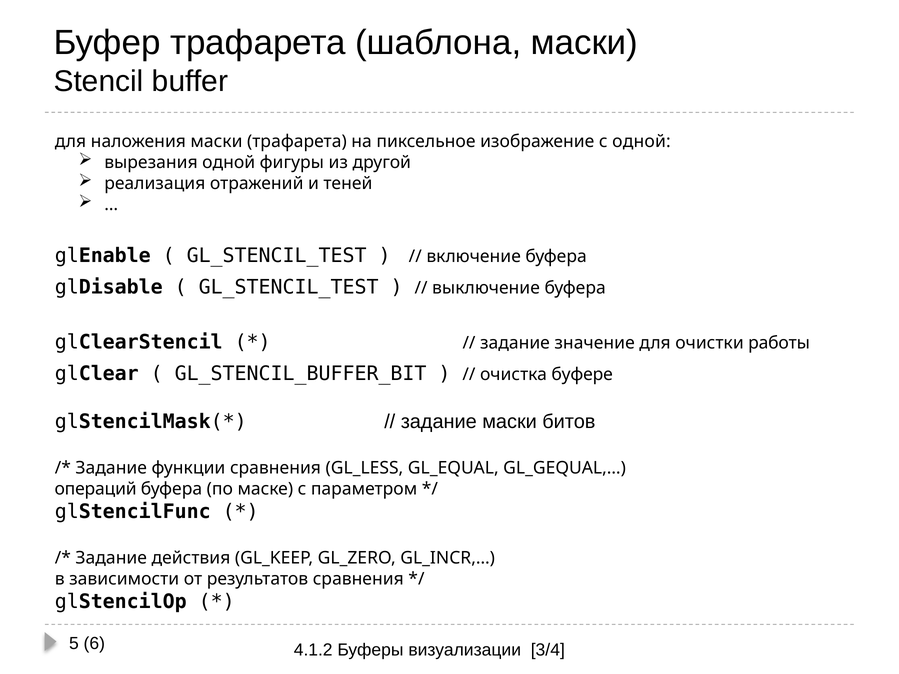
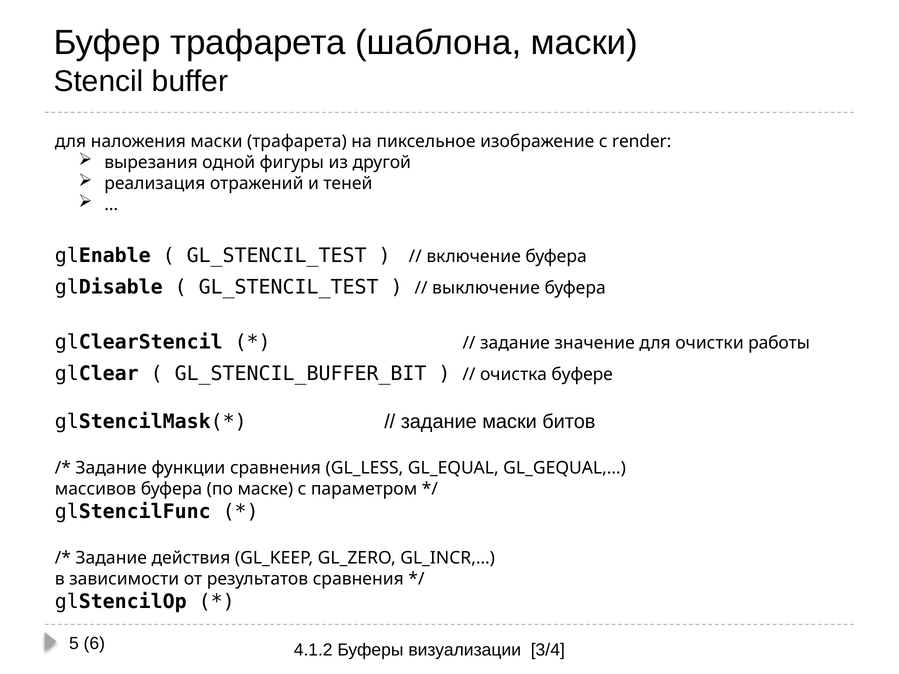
с одной: одной -> render
операций: операций -> массивов
